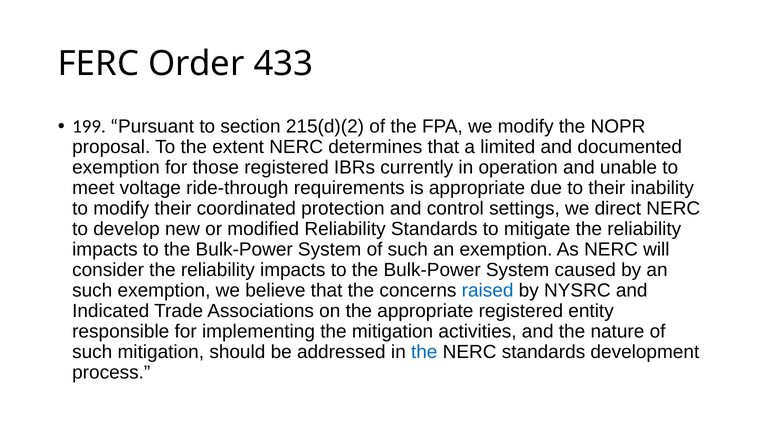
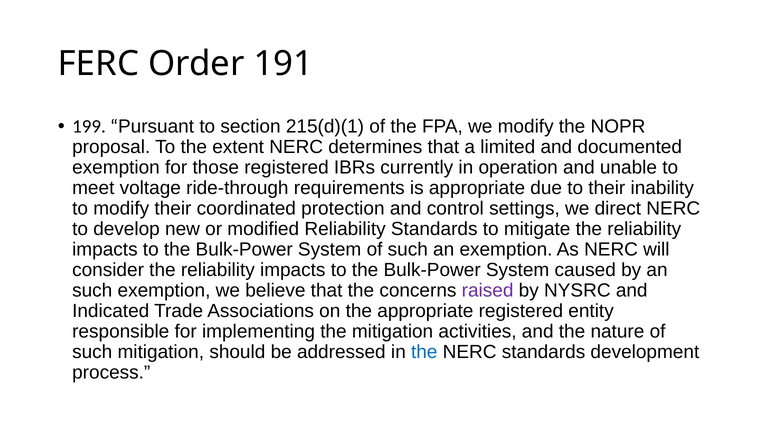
433: 433 -> 191
215(d)(2: 215(d)(2 -> 215(d)(1
raised colour: blue -> purple
